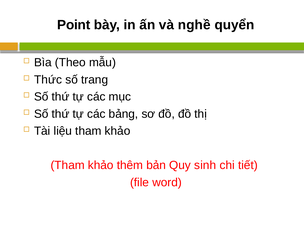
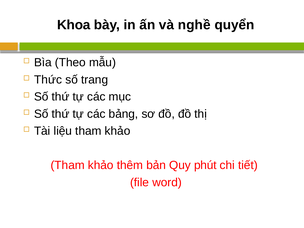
Point: Point -> Khoa
sinh: sinh -> phút
